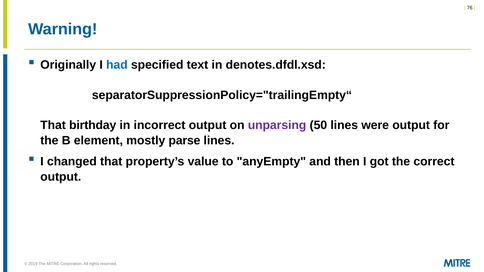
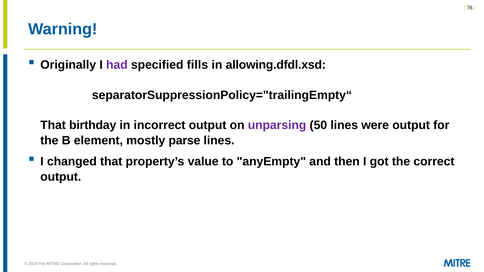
had colour: blue -> purple
text: text -> fills
denotes.dfdl.xsd: denotes.dfdl.xsd -> allowing.dfdl.xsd
